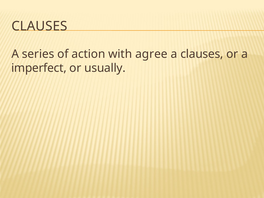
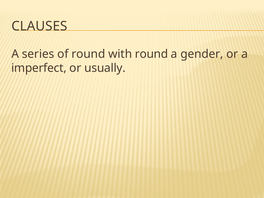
of action: action -> round
with agree: agree -> round
a clauses: clauses -> gender
